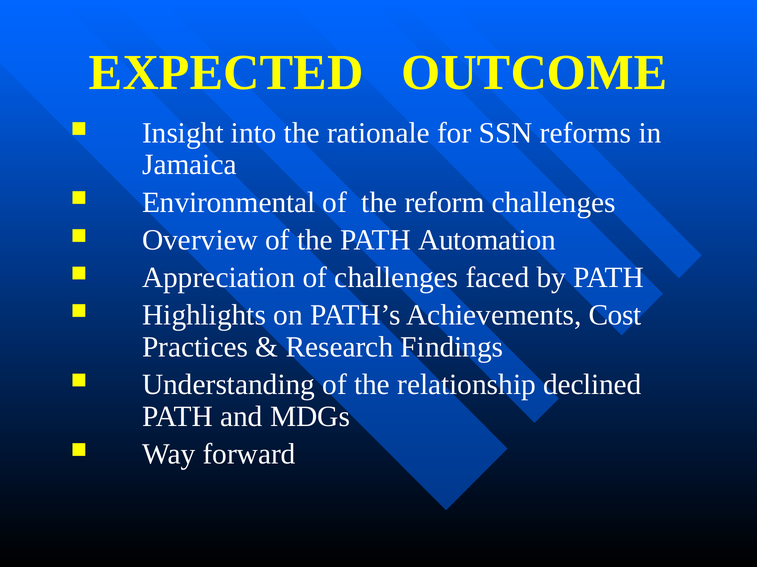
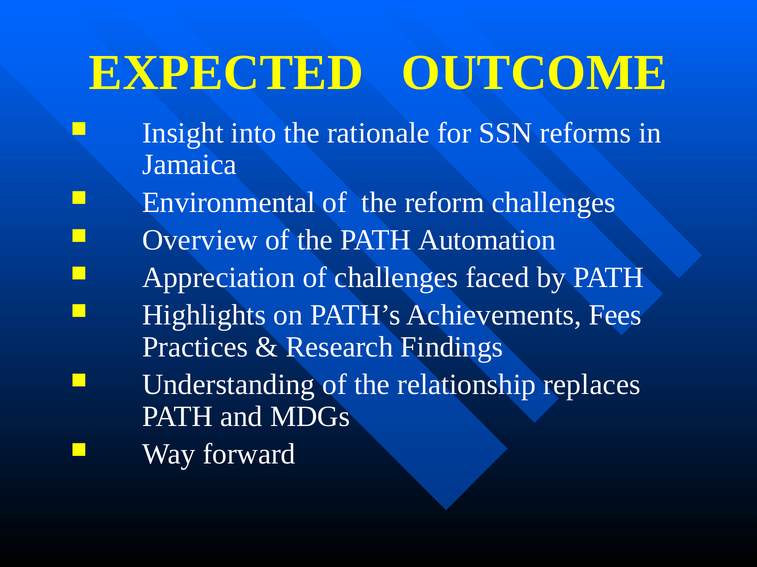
Cost: Cost -> Fees
declined: declined -> replaces
